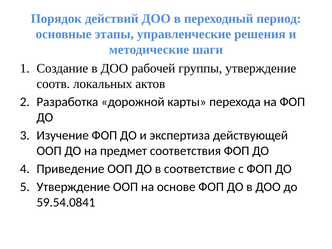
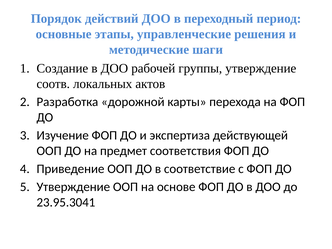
59.54.0841: 59.54.0841 -> 23.95.3041
